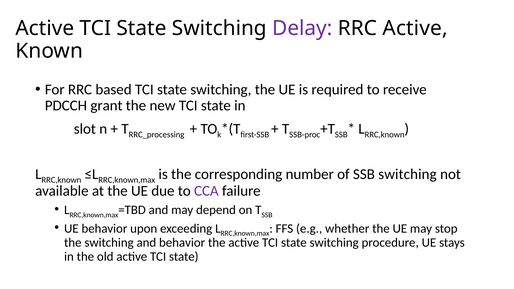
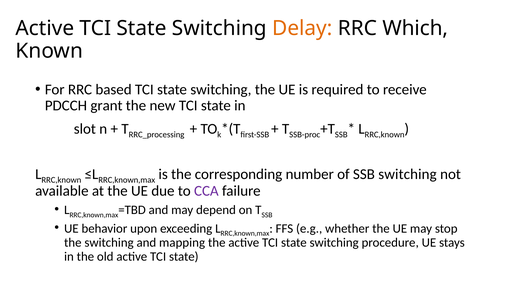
Delay colour: purple -> orange
RRC Active: Active -> Which
and behavior: behavior -> mapping
